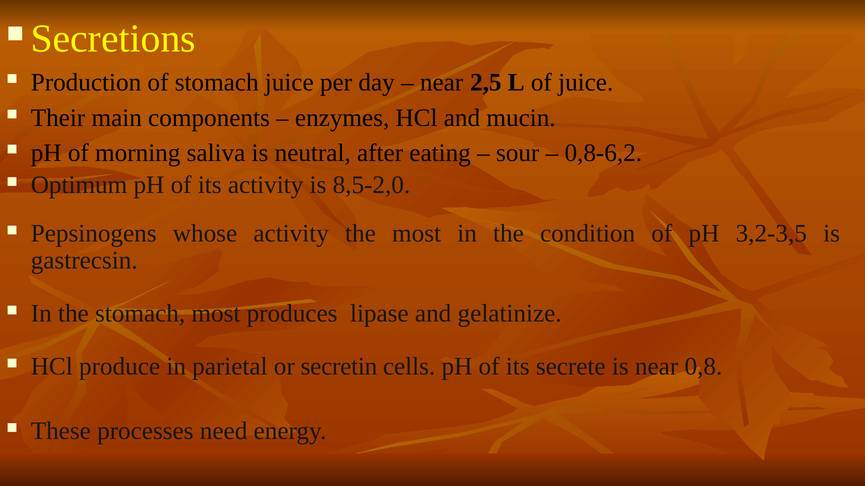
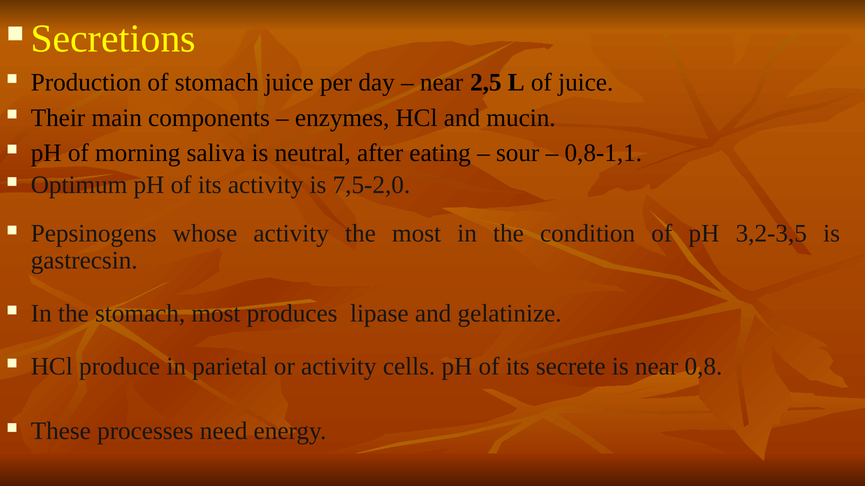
0,8-6,2: 0,8-6,2 -> 0,8-1,1
8,5-2,0: 8,5-2,0 -> 7,5-2,0
or secretin: secretin -> activity
